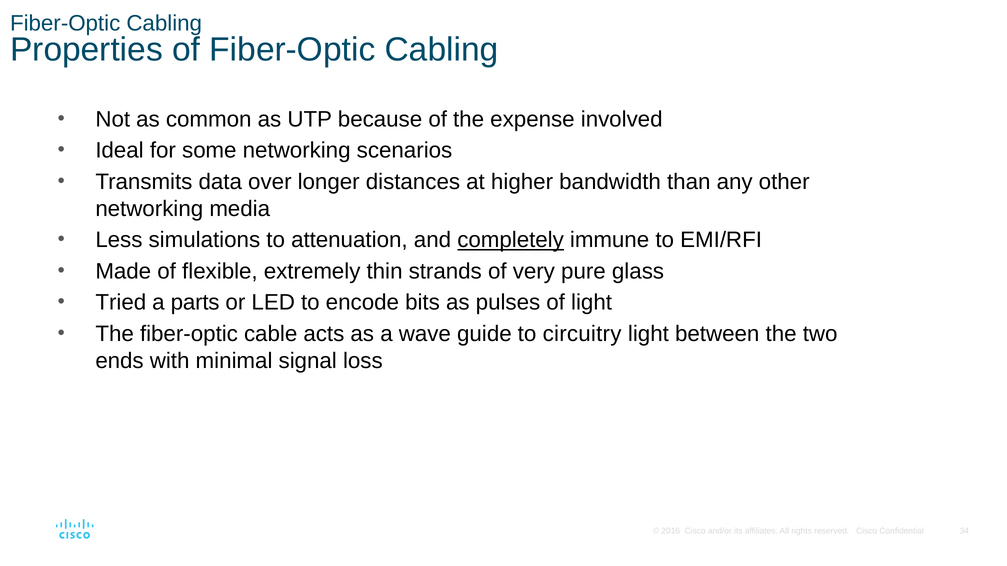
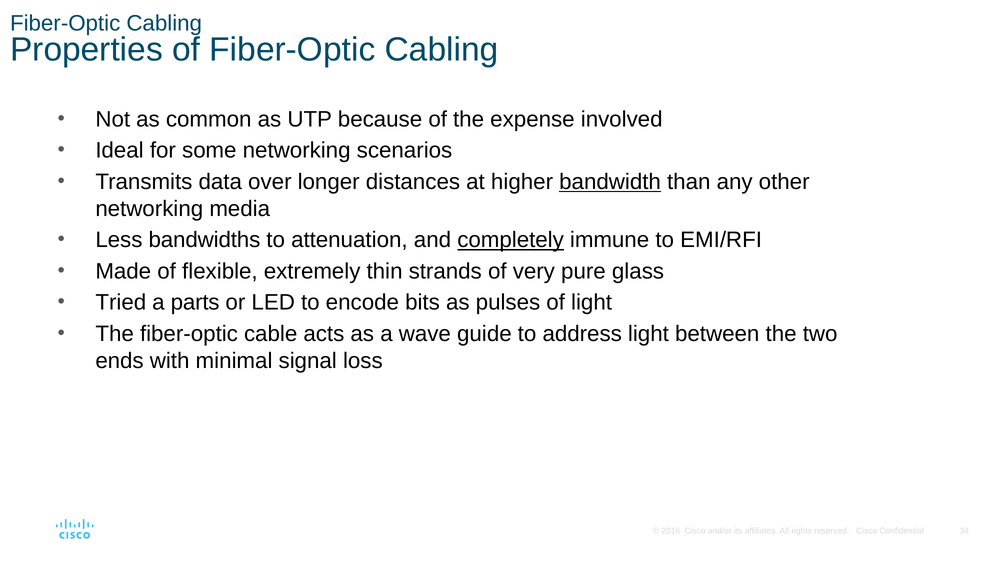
bandwidth underline: none -> present
simulations: simulations -> bandwidths
circuitry: circuitry -> address
